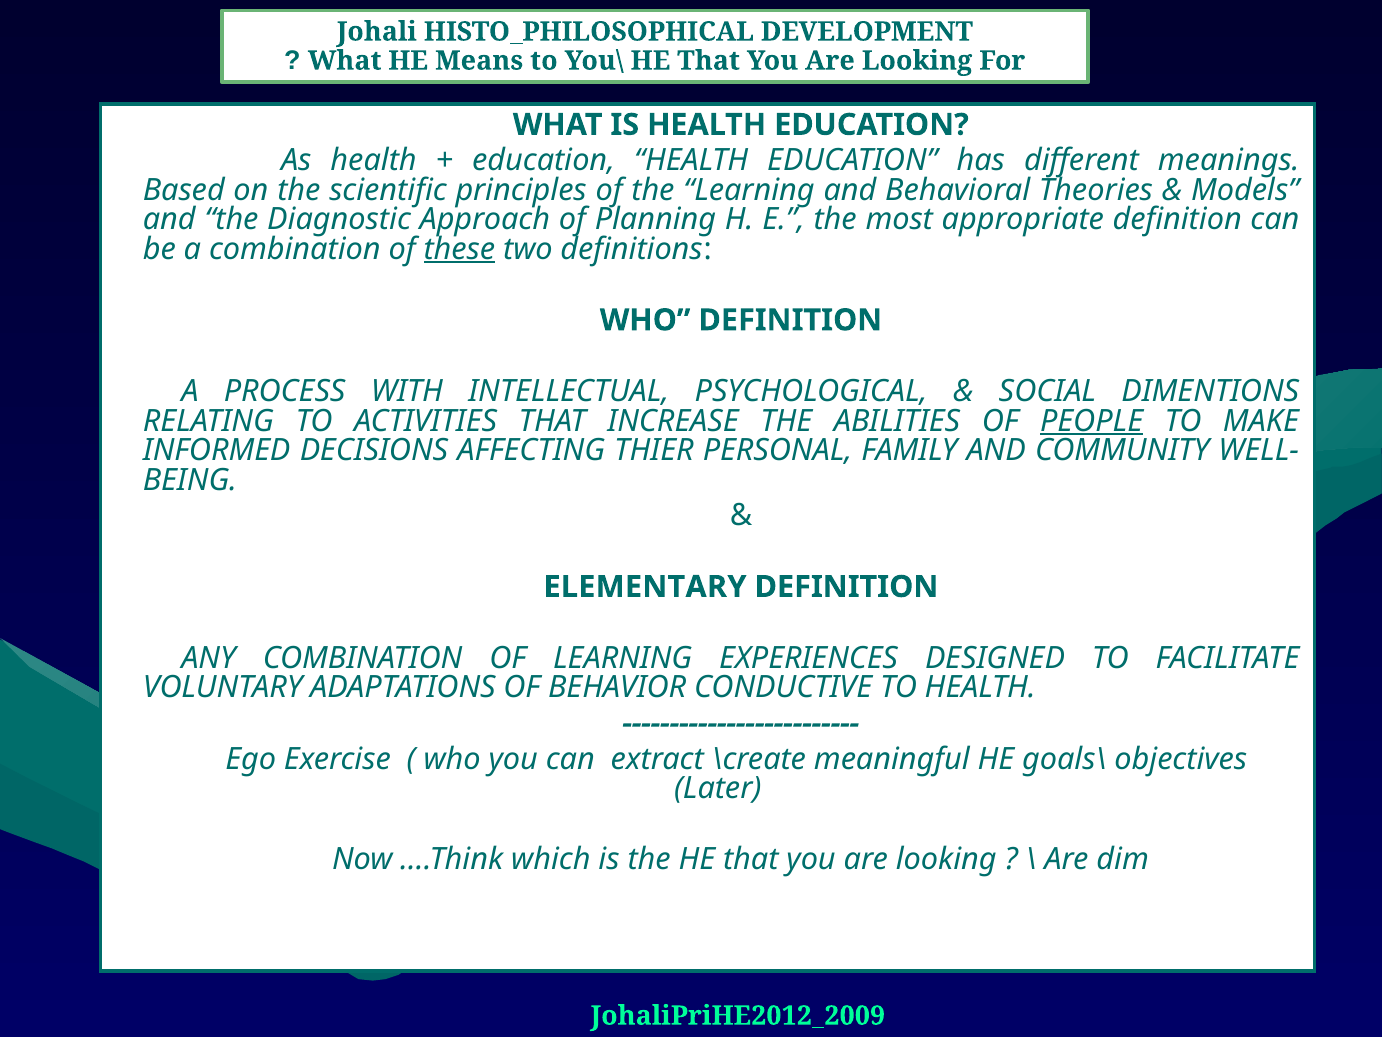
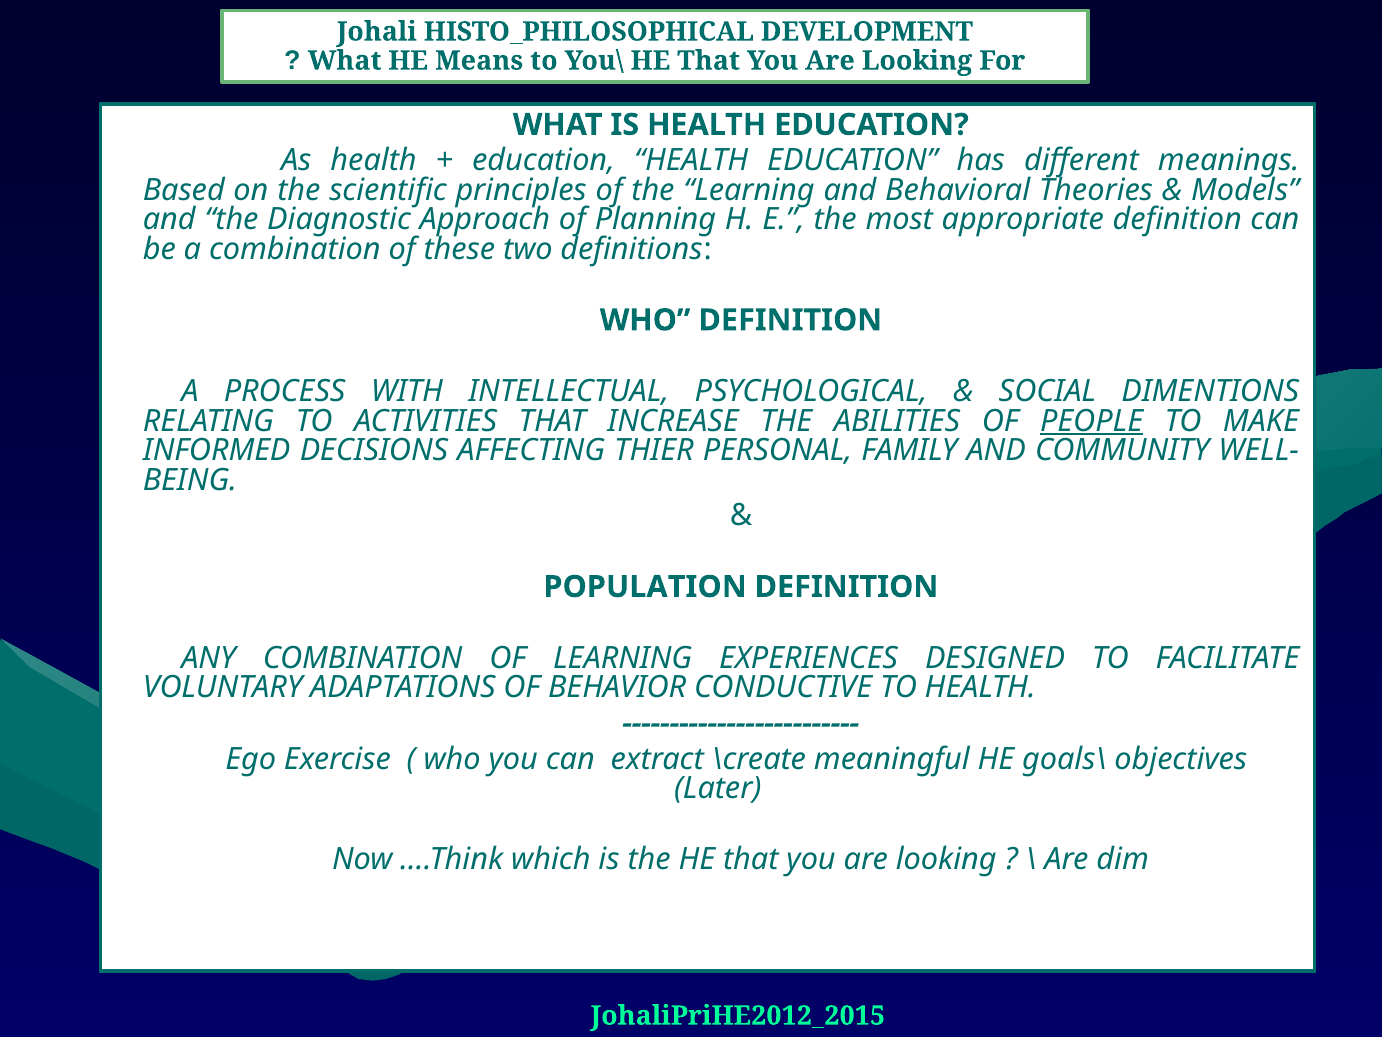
these underline: present -> none
ELEMENTARY: ELEMENTARY -> POPULATION
JohaliPriHE2012_2009: JohaliPriHE2012_2009 -> JohaliPriHE2012_2015
